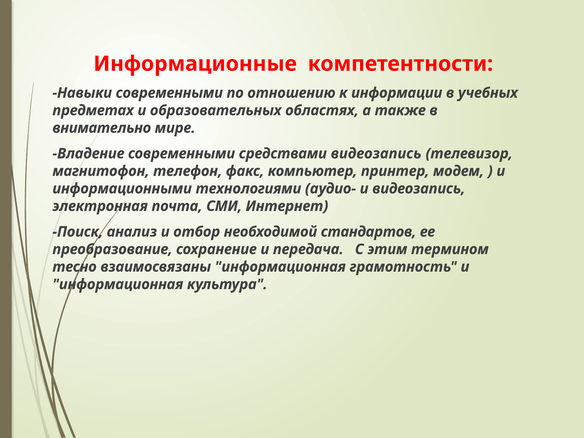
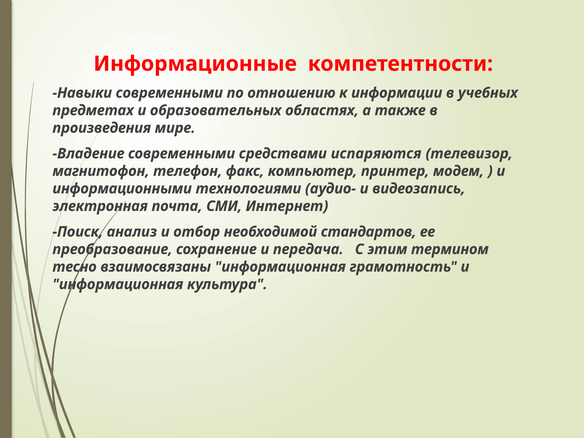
внимательно: внимательно -> произведения
средствами видеозапись: видеозапись -> испаряются
